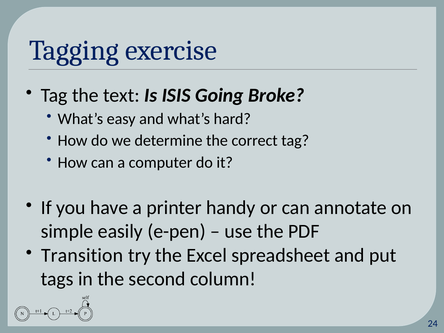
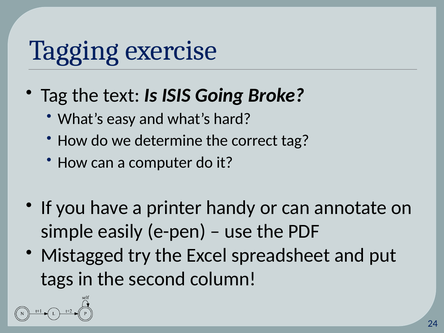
Transition: Transition -> Mistagged
